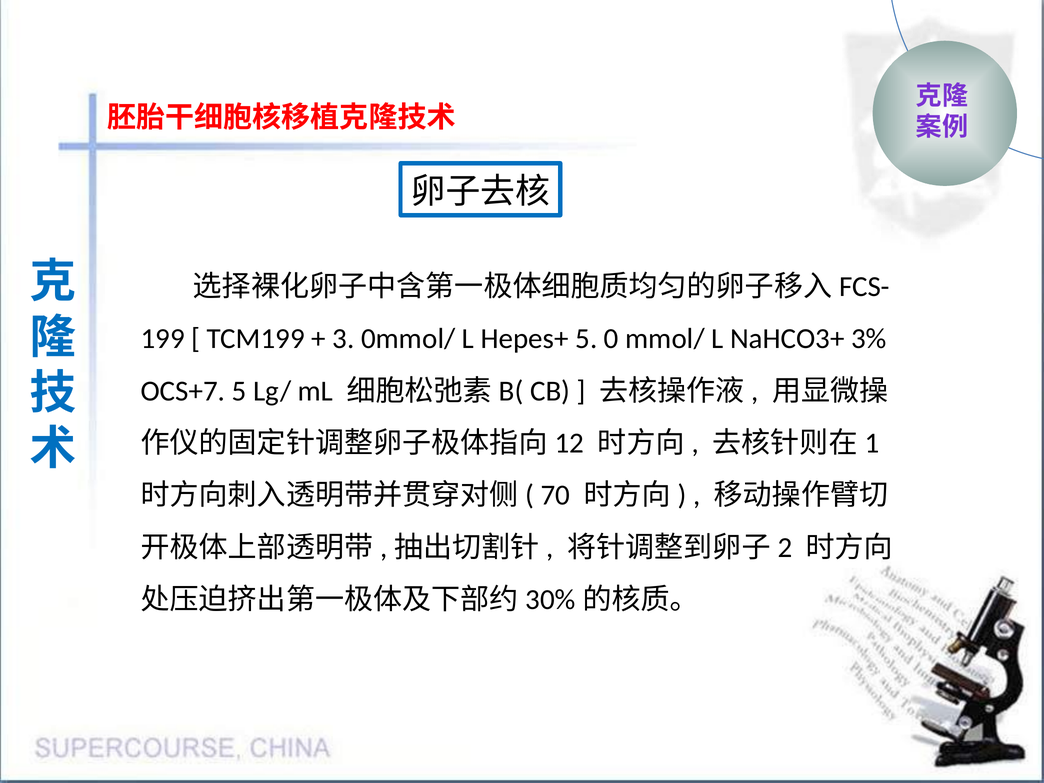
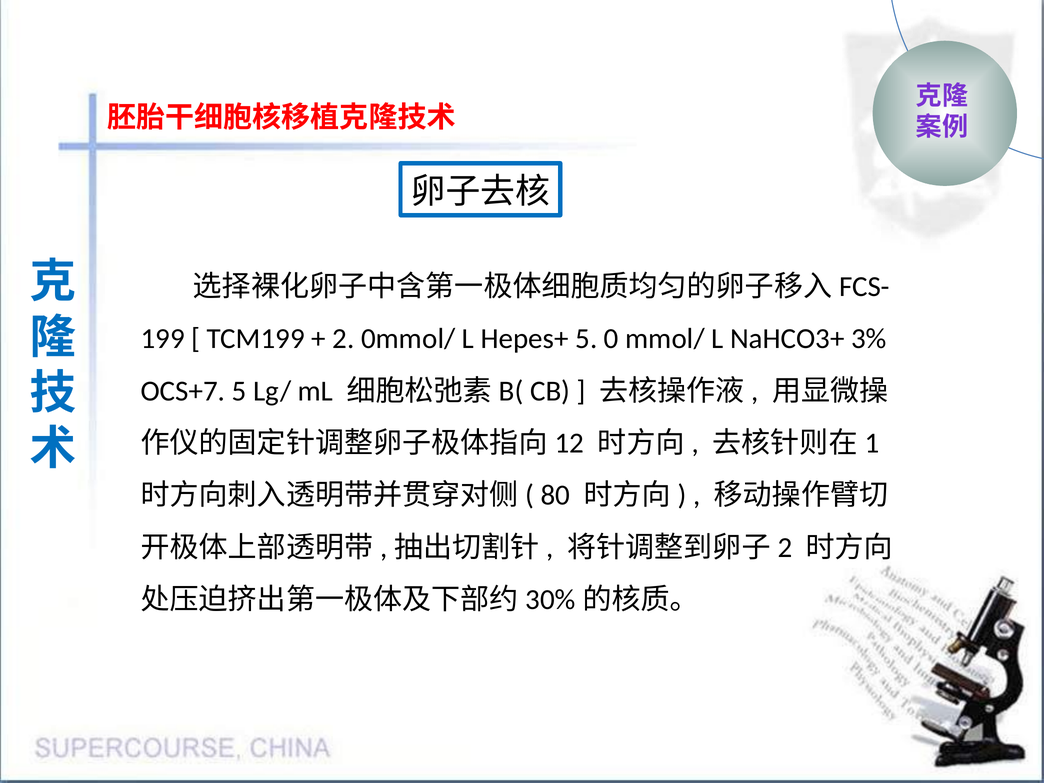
3: 3 -> 2
70: 70 -> 80
